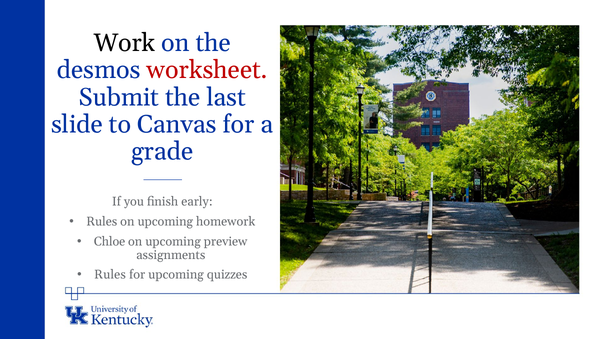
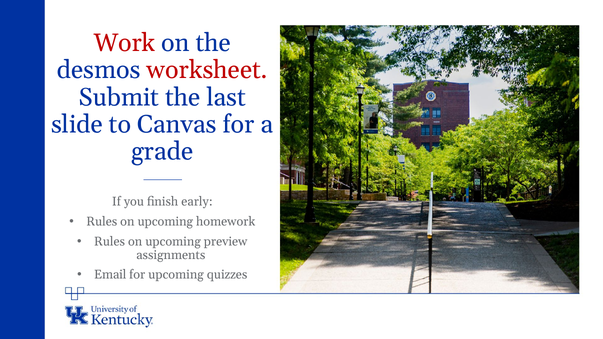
Work colour: black -> red
Chloe at (110, 241): Chloe -> Rules
Rules at (110, 275): Rules -> Email
